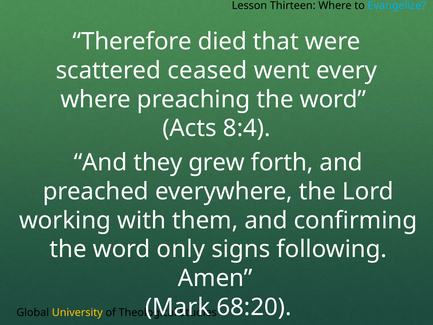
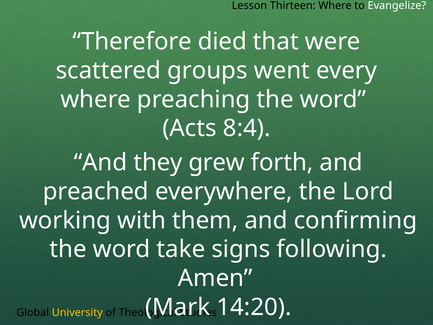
Evangelize colour: light blue -> white
ceased: ceased -> groups
only: only -> take
68:20: 68:20 -> 14:20
